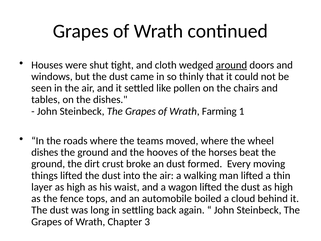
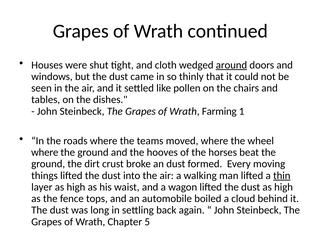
dishes at (45, 152): dishes -> where
thin underline: none -> present
3: 3 -> 5
